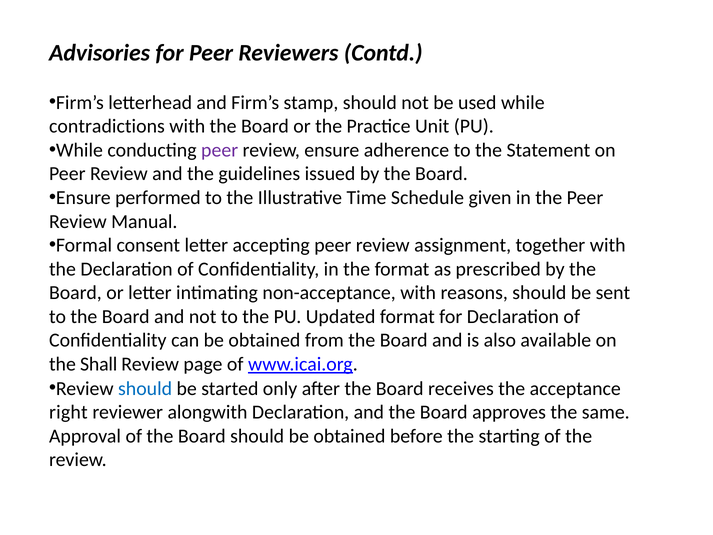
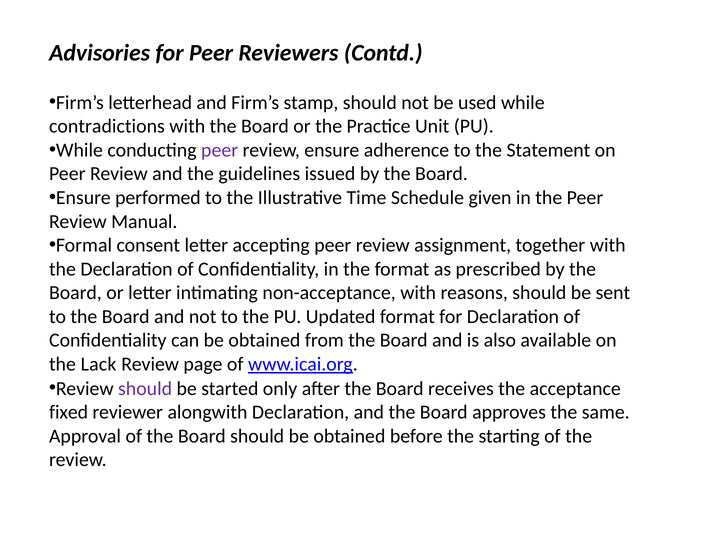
Shall: Shall -> Lack
should at (145, 388) colour: blue -> purple
right: right -> fixed
